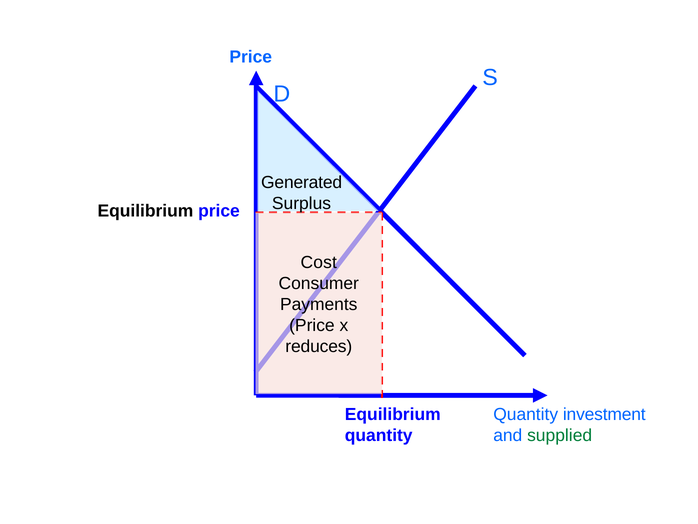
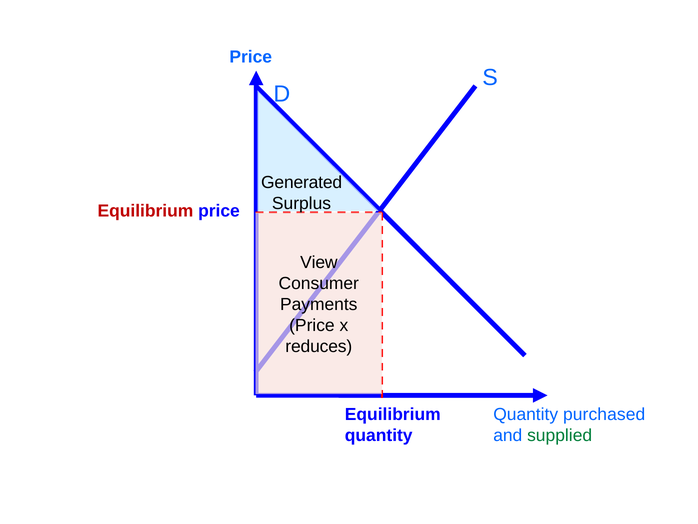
Equilibrium at (145, 211) colour: black -> red
Cost: Cost -> View
investment: investment -> purchased
